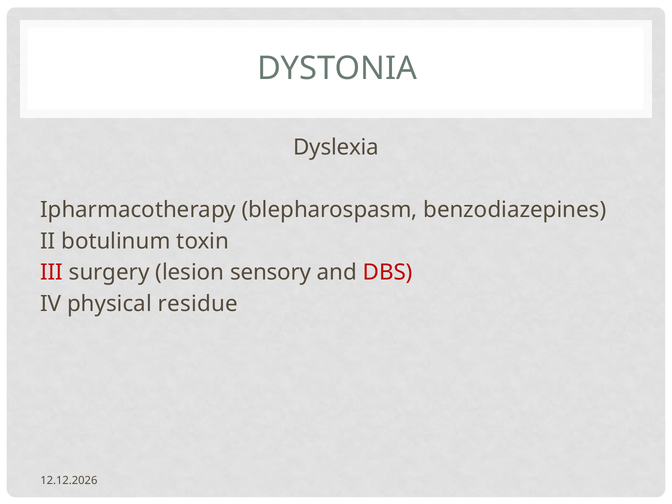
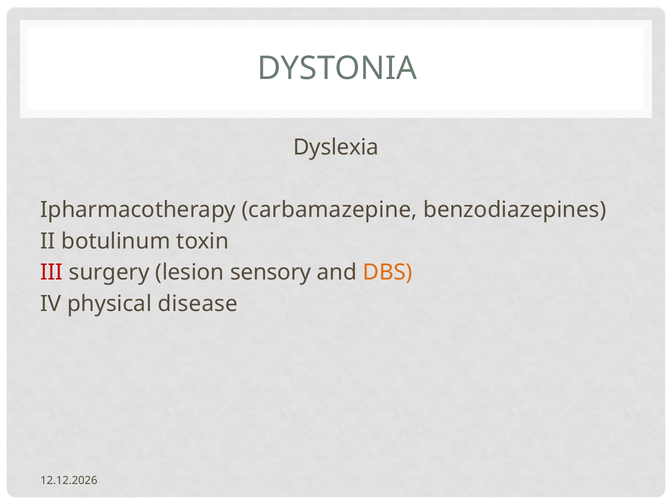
blepharospasm: blepharospasm -> carbamazepine
DBS colour: red -> orange
residue: residue -> disease
